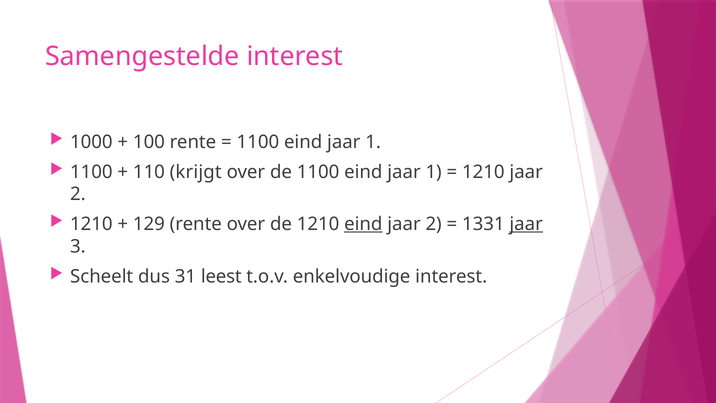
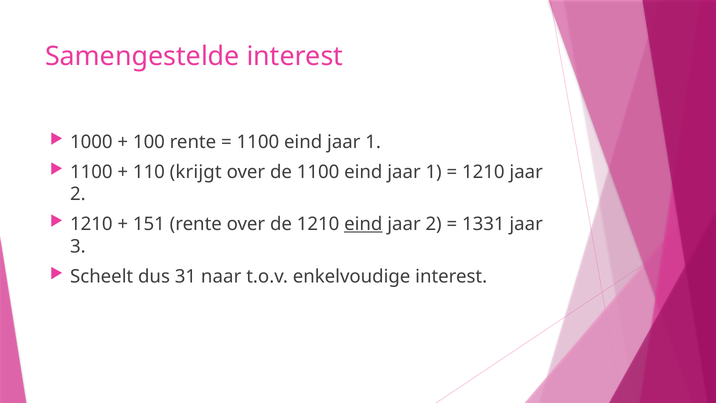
129: 129 -> 151
jaar at (526, 224) underline: present -> none
leest: leest -> naar
